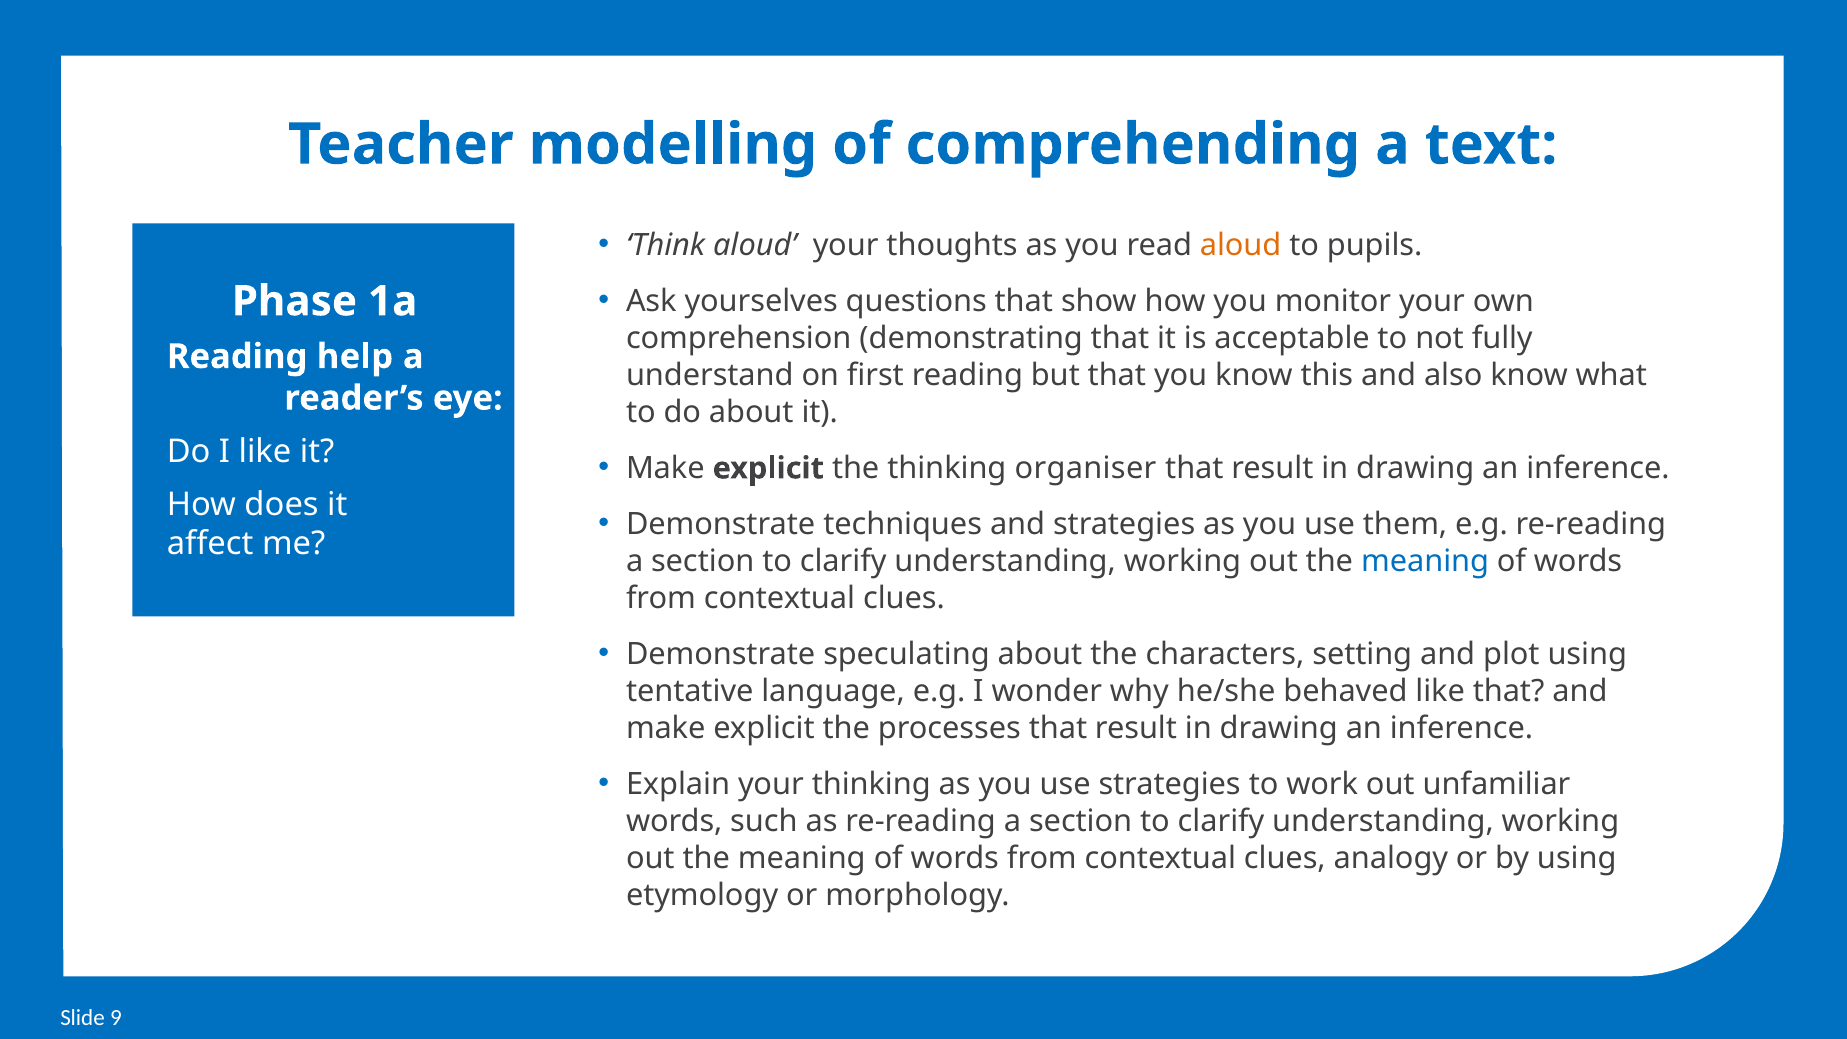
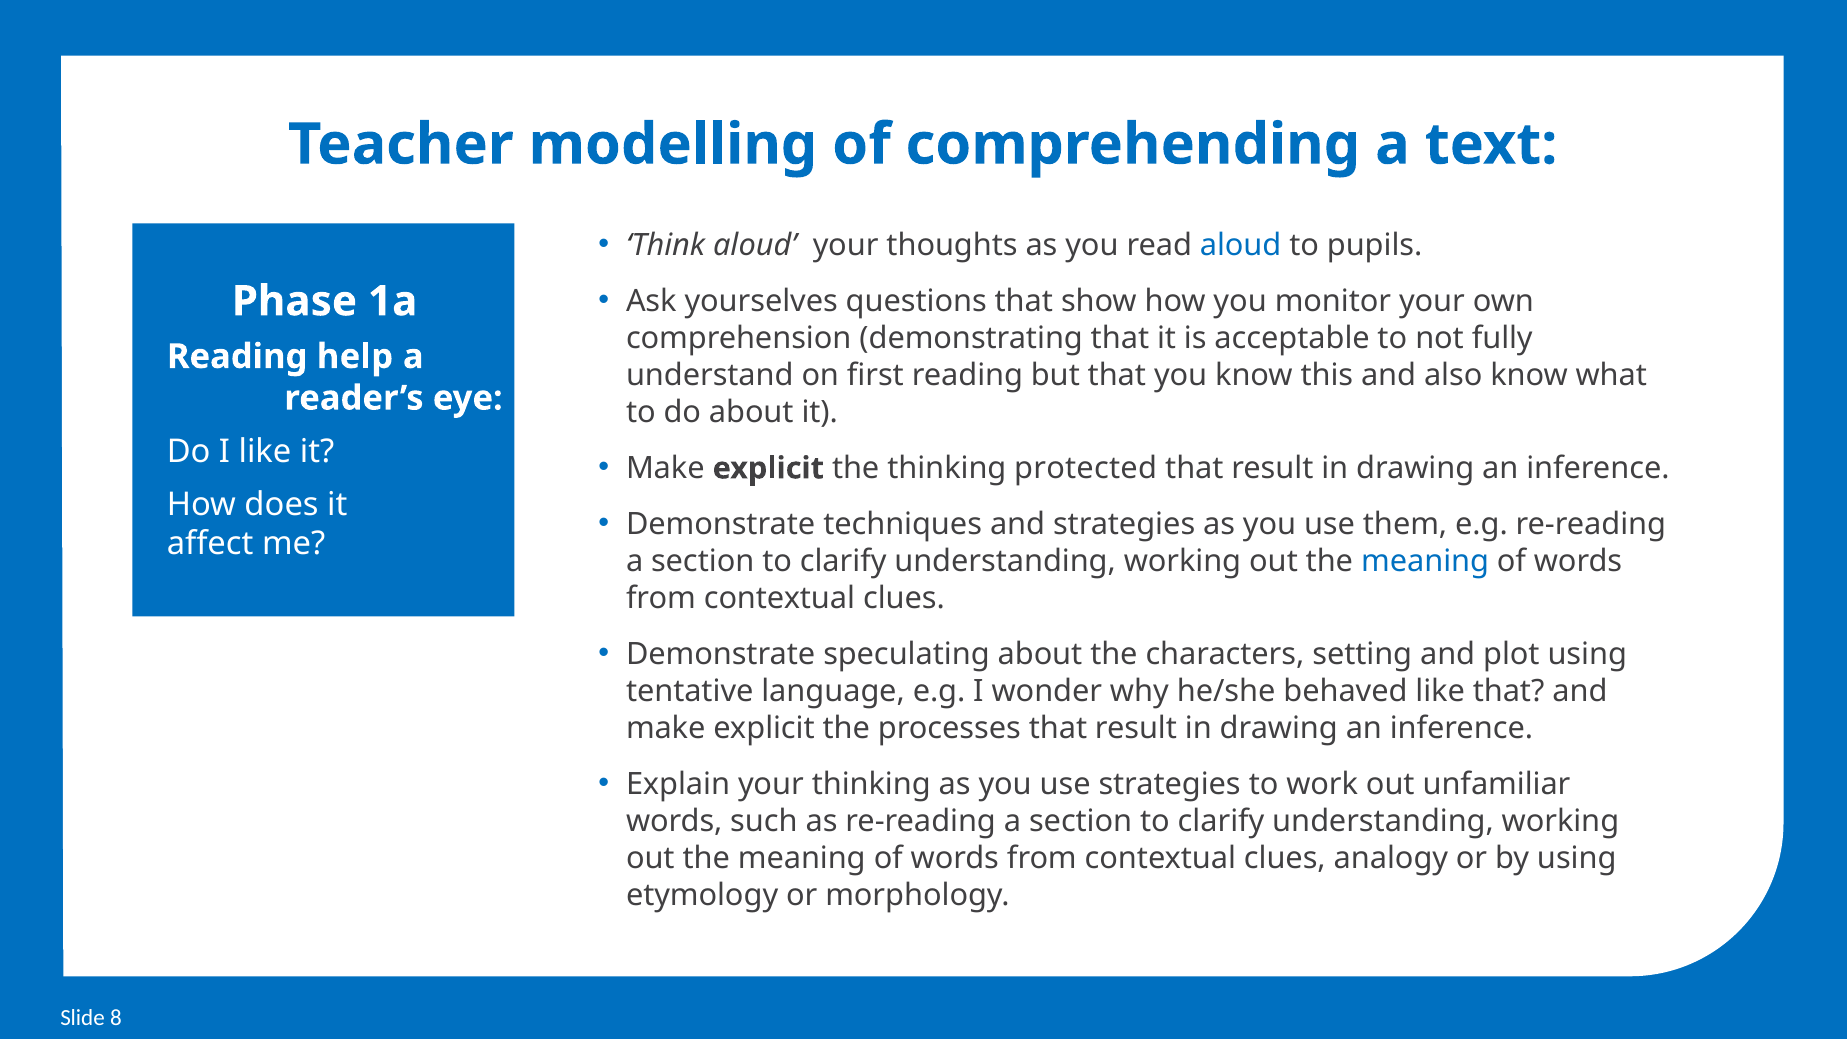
aloud at (1241, 245) colour: orange -> blue
organiser: organiser -> protected
9: 9 -> 8
